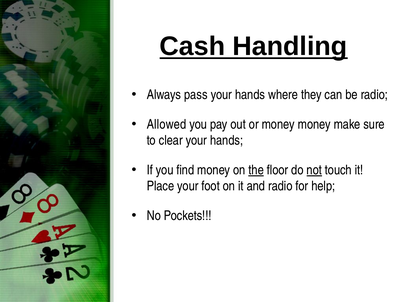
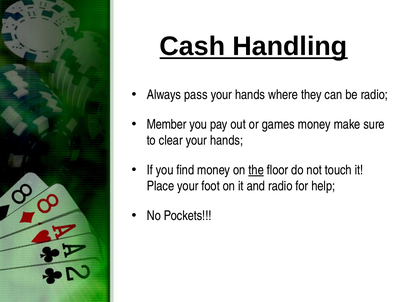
Allowed: Allowed -> Member
or money: money -> games
not underline: present -> none
